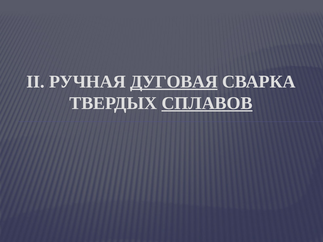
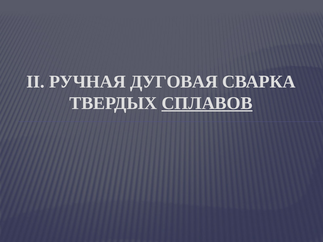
ДУГОВАЯ underline: present -> none
